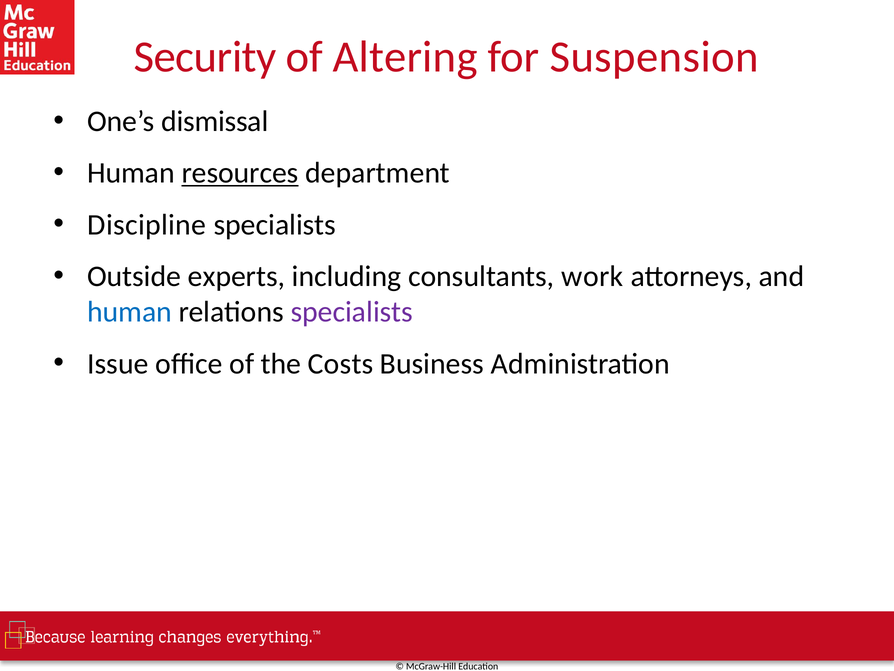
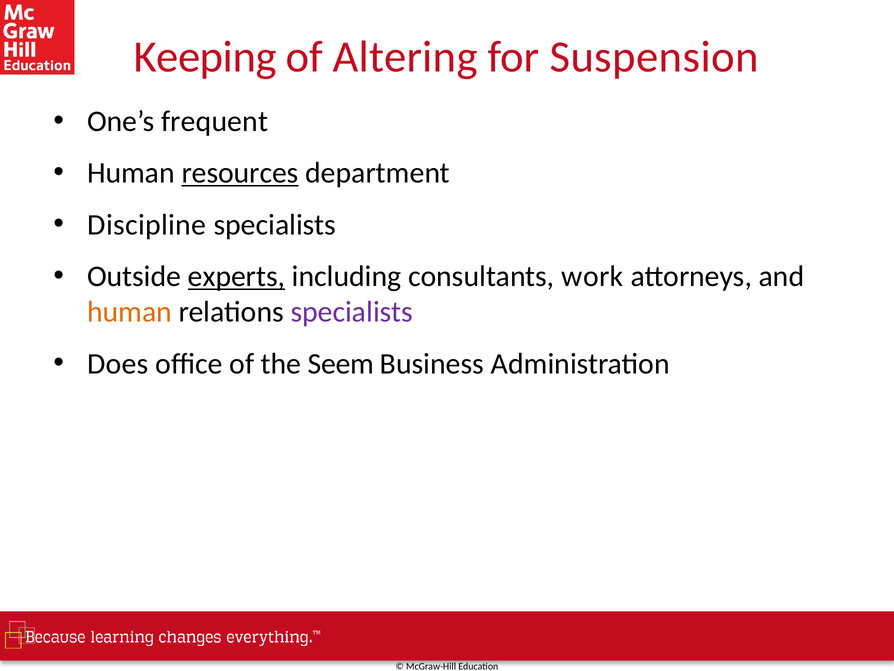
Security: Security -> Keeping
dismissal: dismissal -> frequent
experts underline: none -> present
human at (130, 312) colour: blue -> orange
Issue: Issue -> Does
Costs: Costs -> Seem
